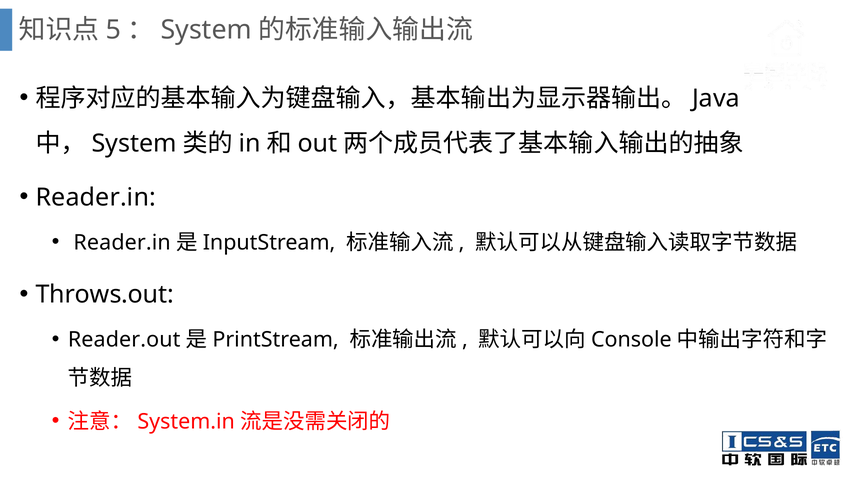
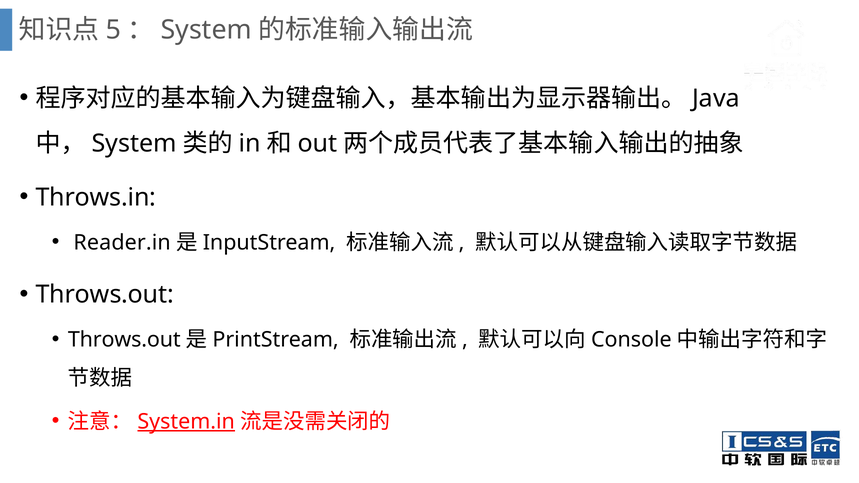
Reader.in at (96, 198): Reader.in -> Throws.in
Reader.out at (124, 340): Reader.out -> Throws.out
System.in underline: none -> present
